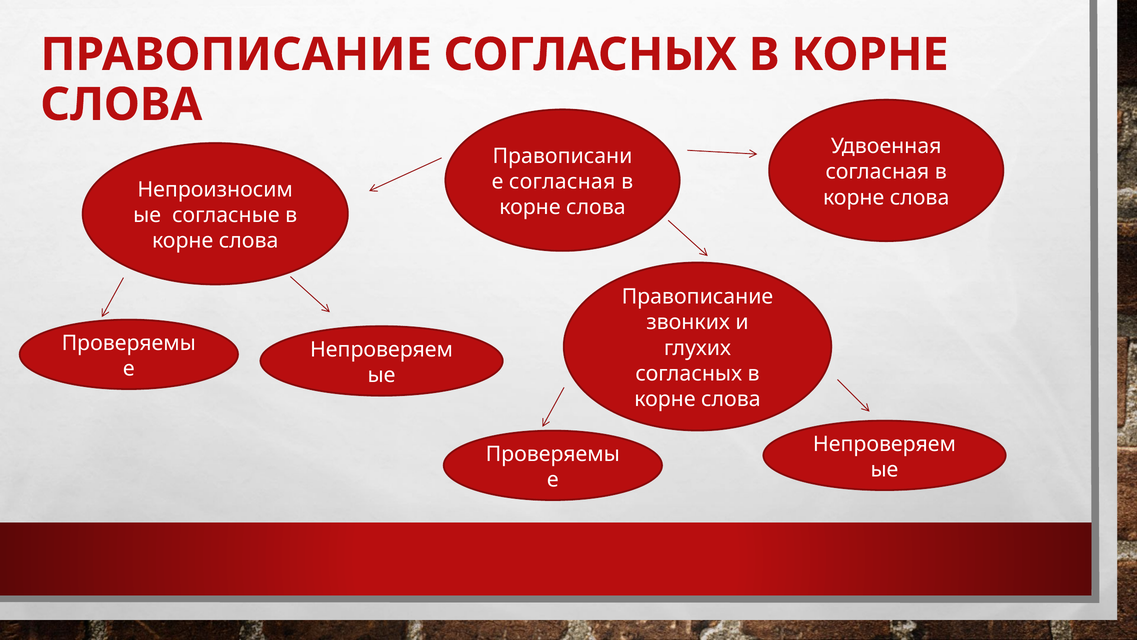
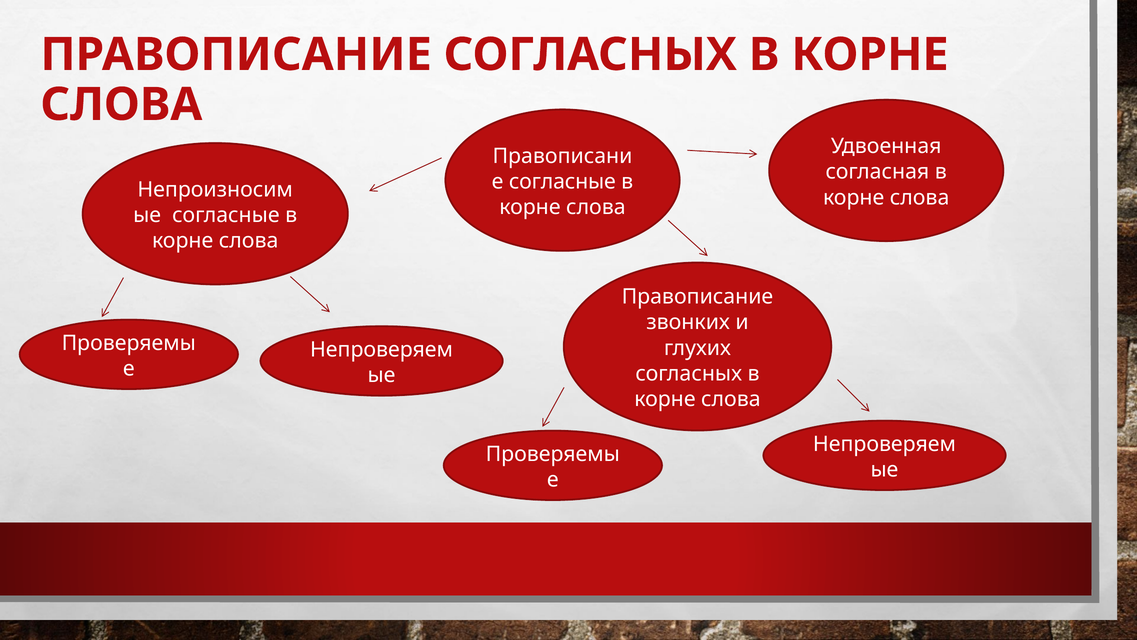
согласная at (562, 182): согласная -> согласные
